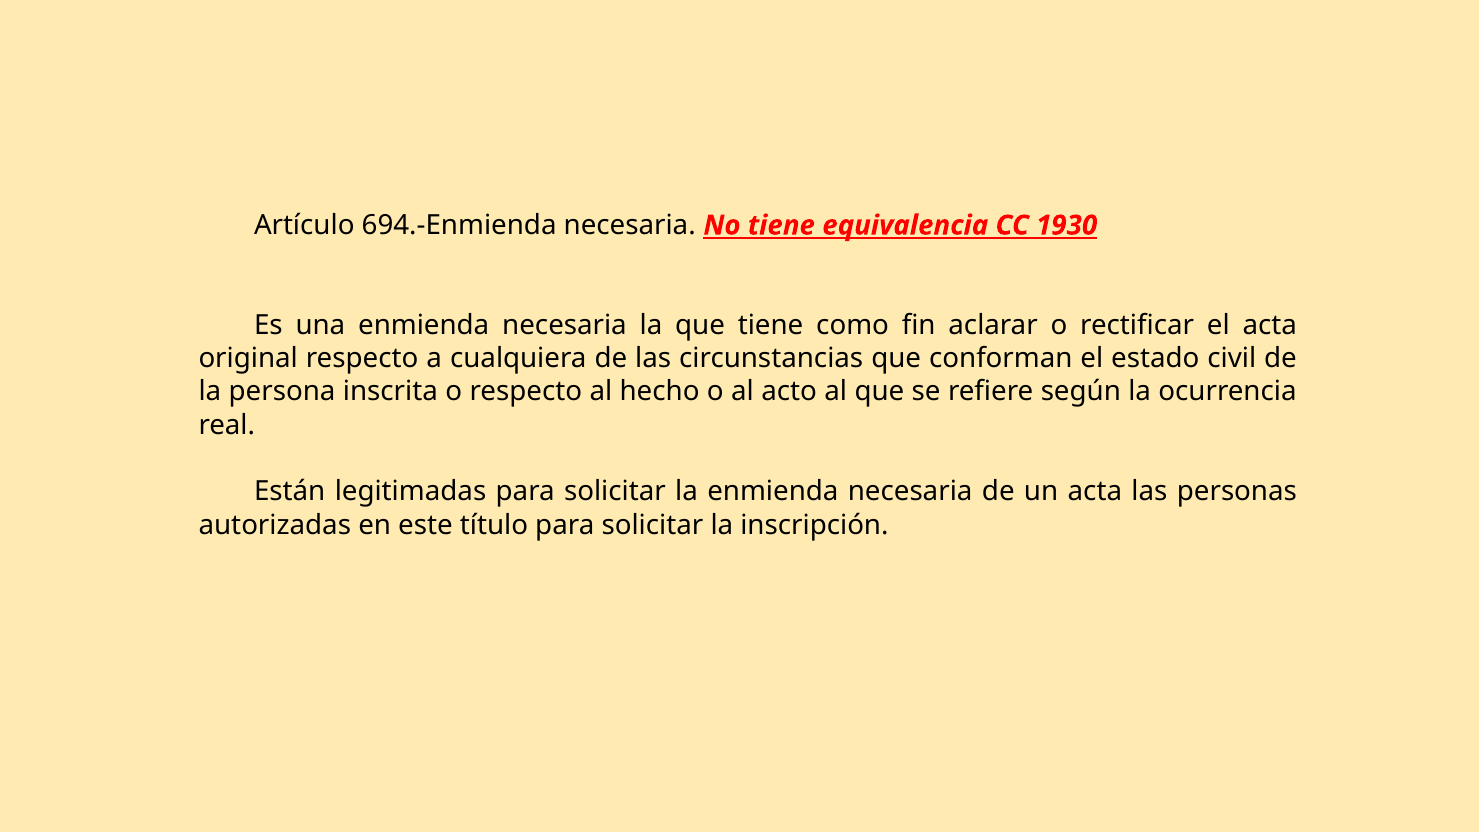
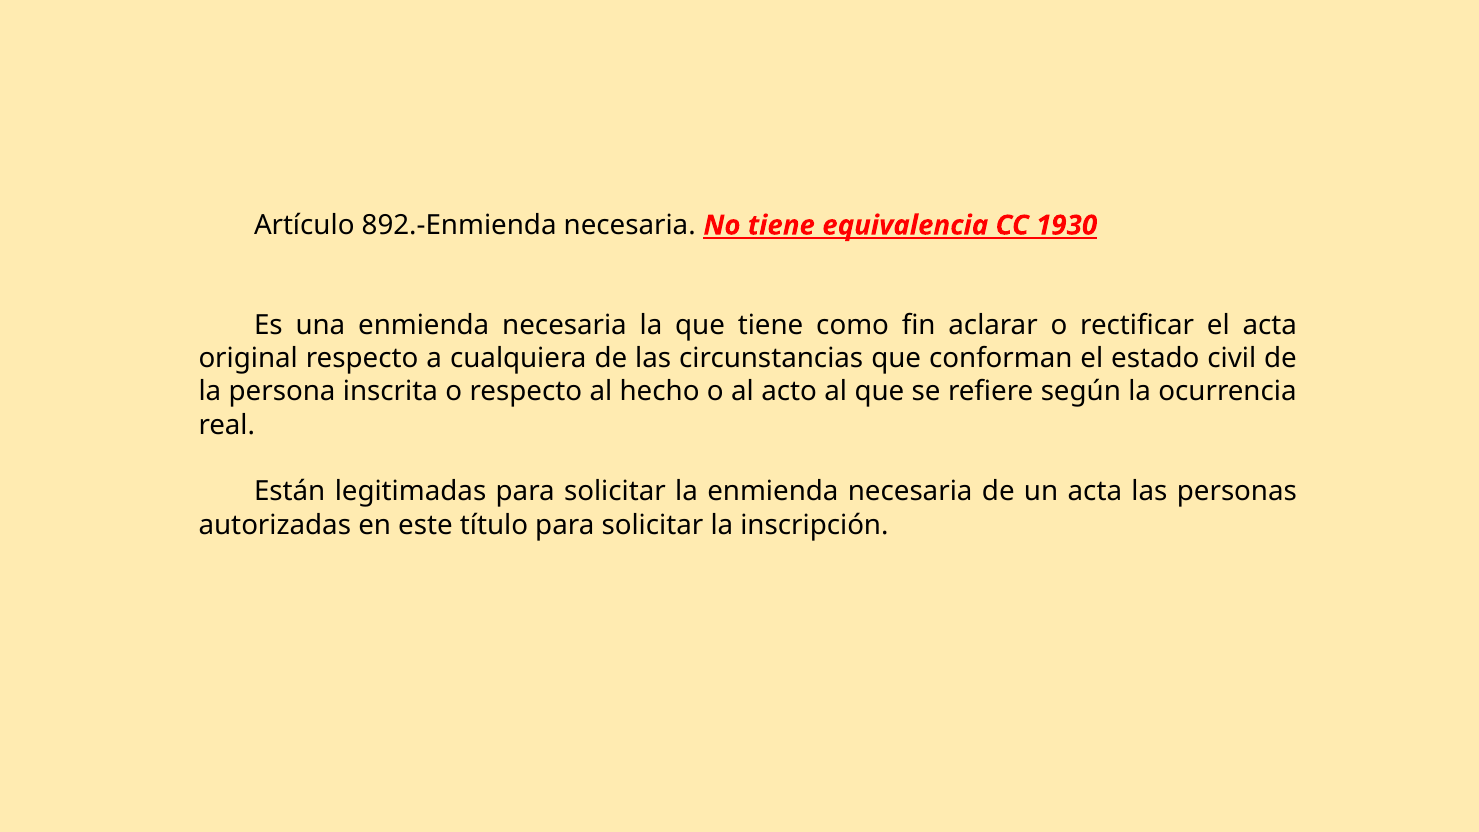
694.-Enmienda: 694.-Enmienda -> 892.-Enmienda
